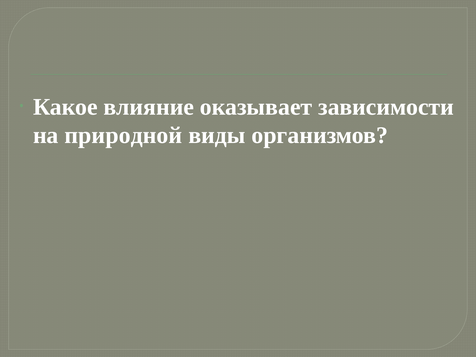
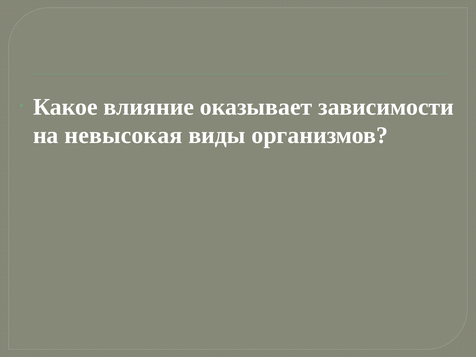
природной: природной -> невысокая
